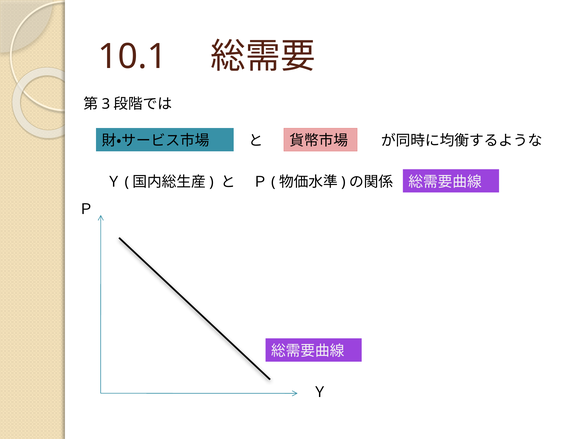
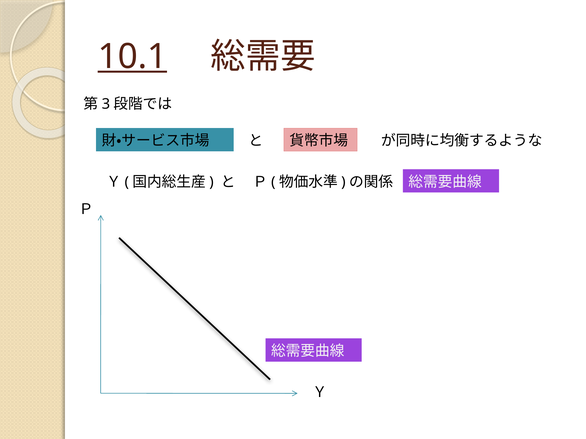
10.1 underline: none -> present
